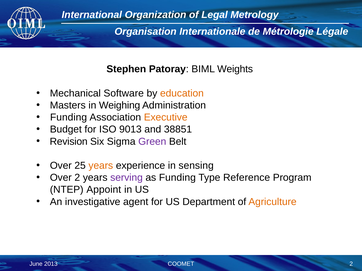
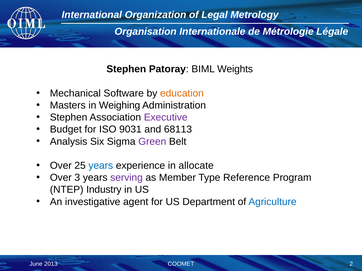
Funding at (69, 118): Funding -> Stephen
Executive colour: orange -> purple
9013: 9013 -> 9031
38851: 38851 -> 68113
Revision: Revision -> Analysis
years at (101, 166) colour: orange -> blue
sensing: sensing -> allocate
Over 2: 2 -> 3
as Funding: Funding -> Member
Appoint: Appoint -> Industry
Agriculture colour: orange -> blue
